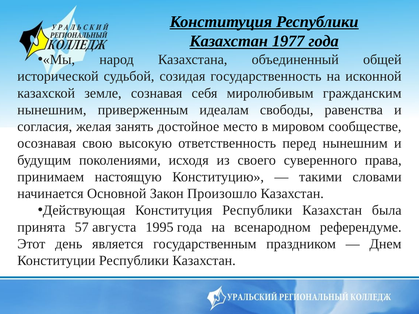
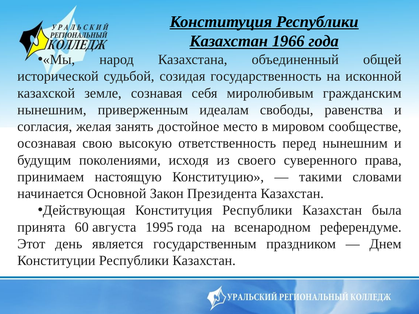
1977: 1977 -> 1966
Произошло: Произошло -> Президента
57: 57 -> 60
